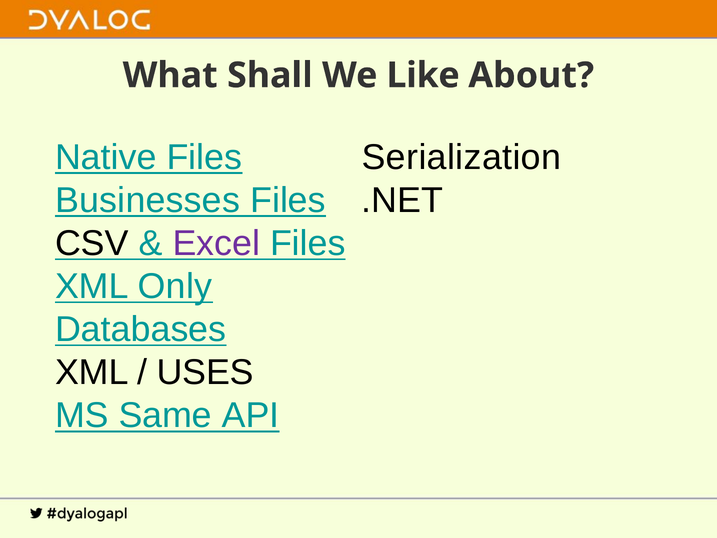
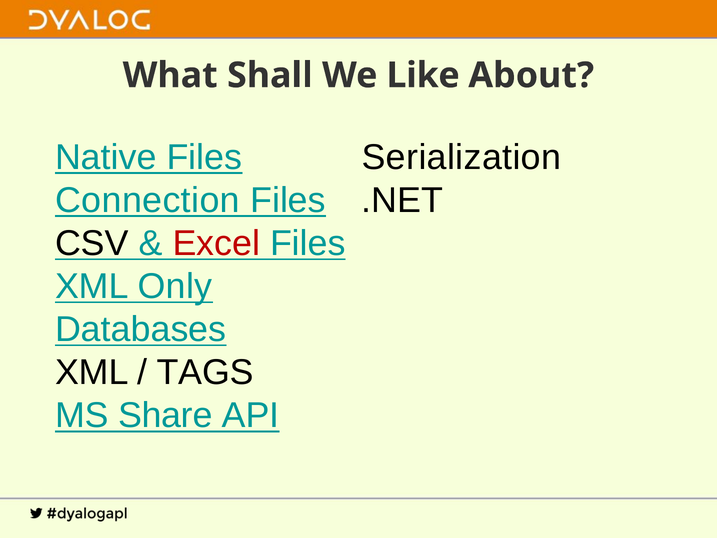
Businesses: Businesses -> Connection
Excel colour: purple -> red
USES: USES -> TAGS
Same: Same -> Share
